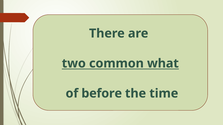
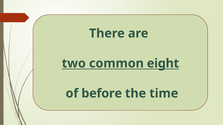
what: what -> eight
